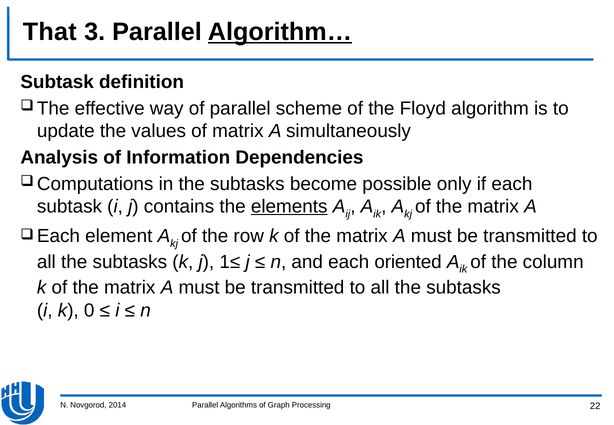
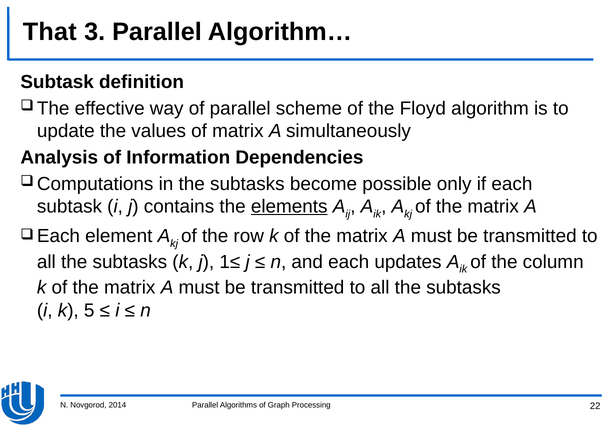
Algorithm… underline: present -> none
oriented: oriented -> updates
0: 0 -> 5
